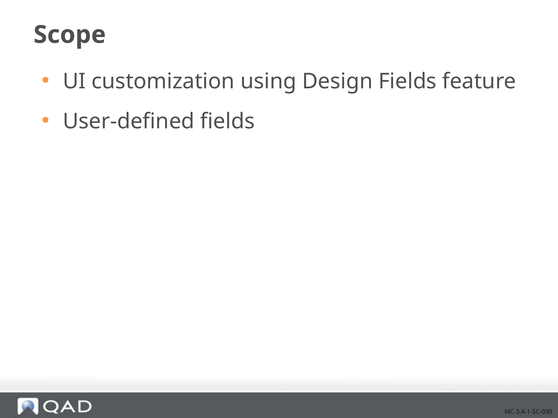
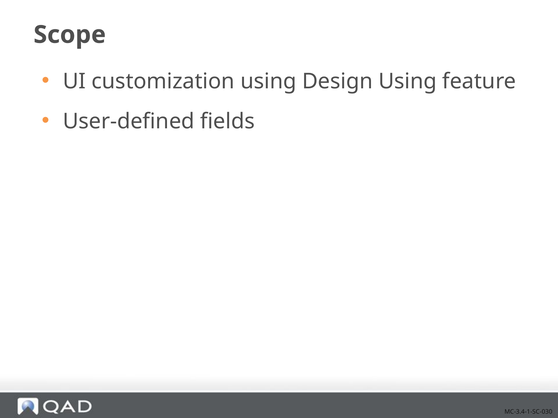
Design Fields: Fields -> Using
